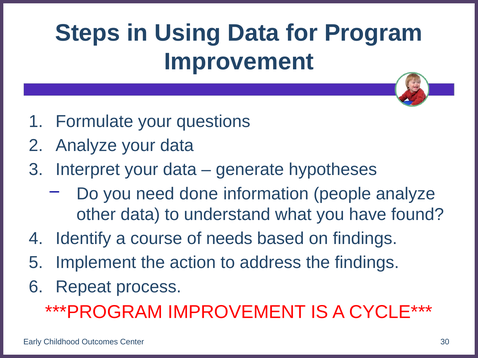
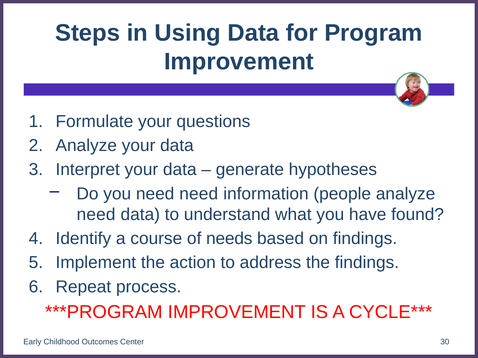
need done: done -> need
other at (96, 215): other -> need
